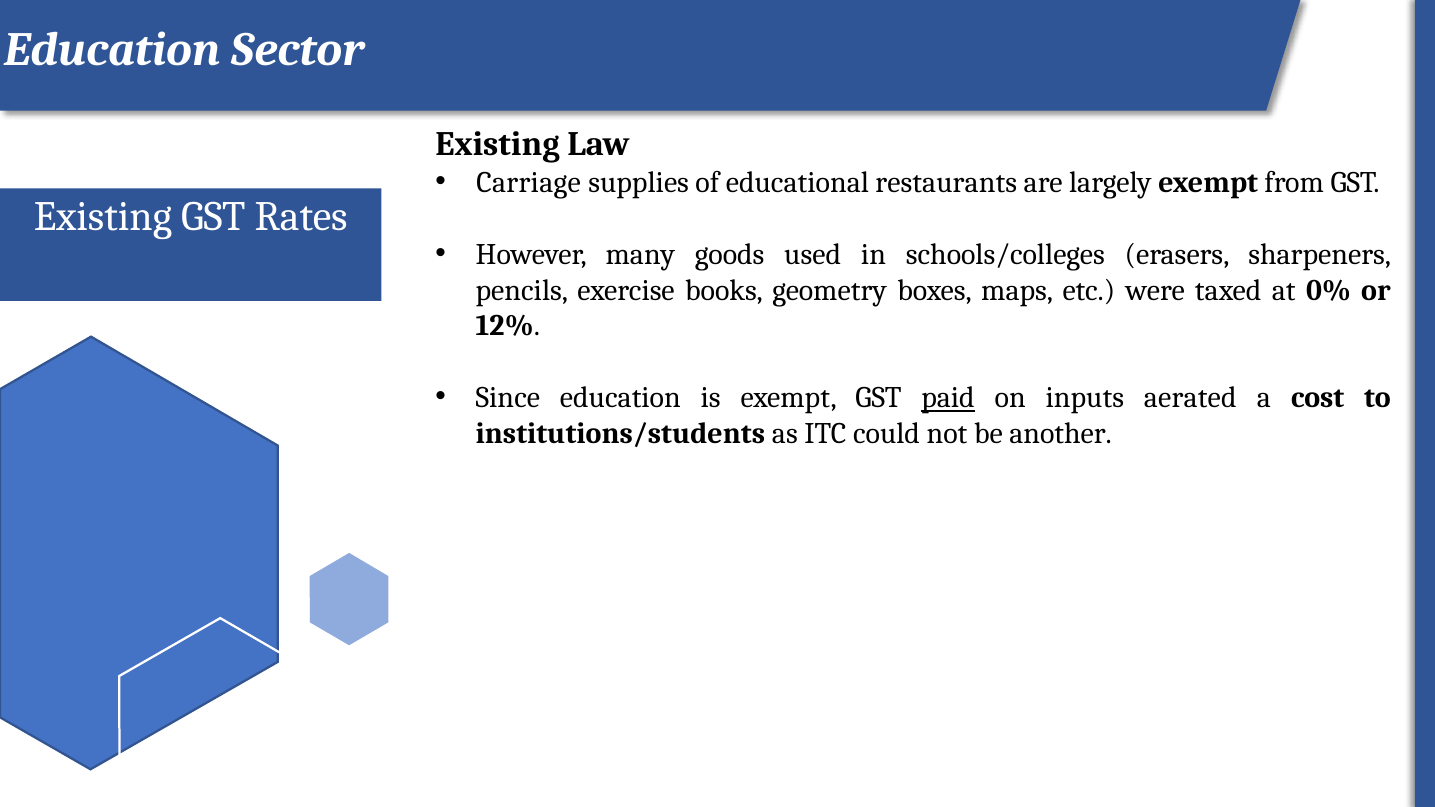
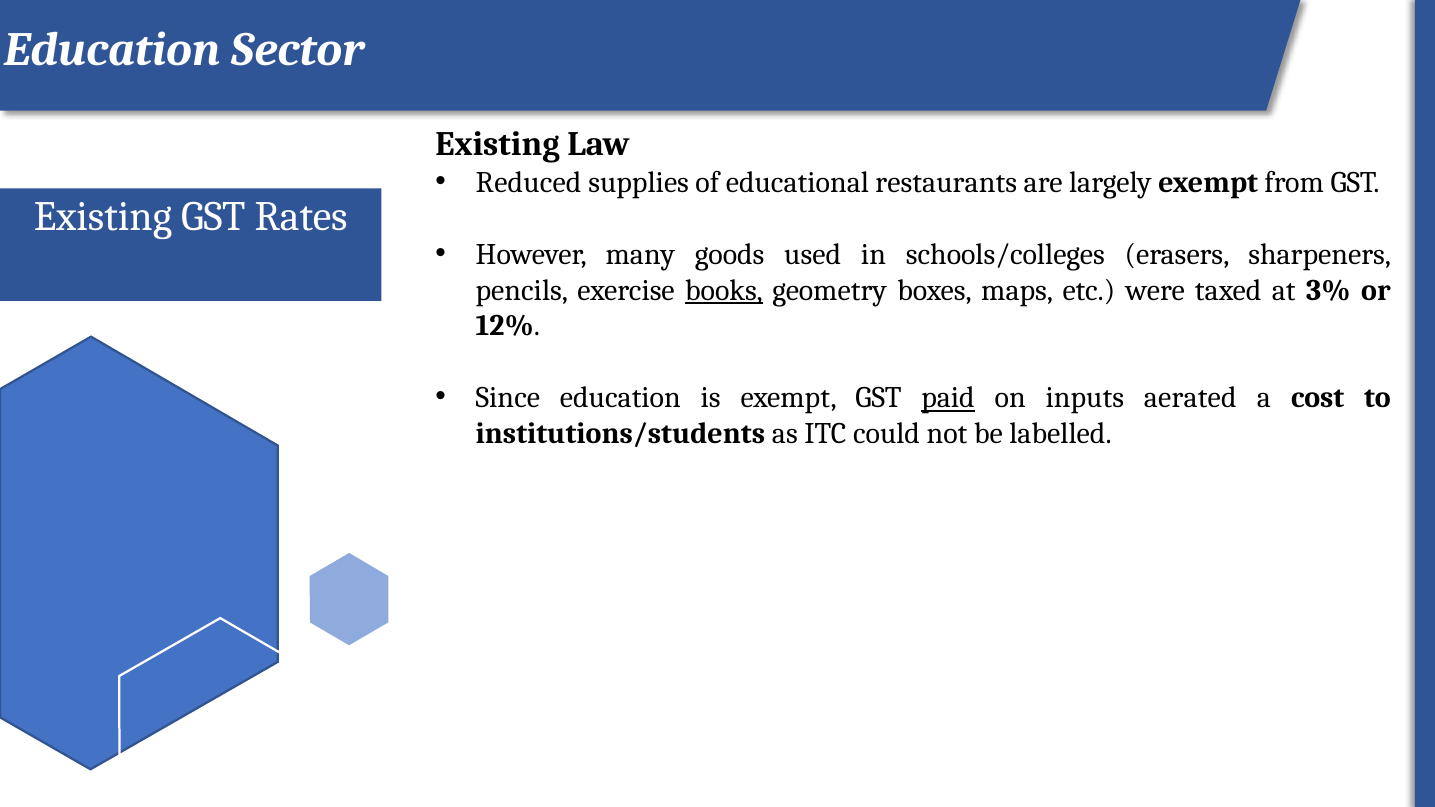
Carriage: Carriage -> Reduced
books underline: none -> present
0%: 0% -> 3%
another: another -> labelled
